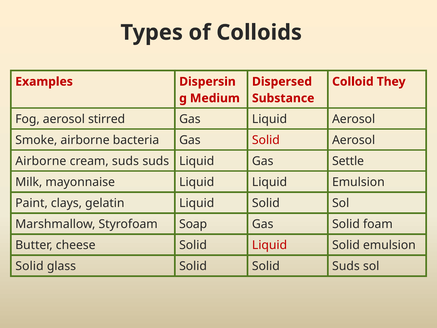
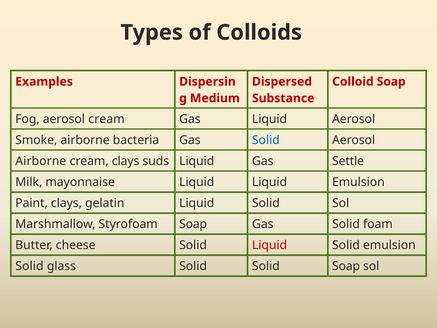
Colloid They: They -> Soap
aerosol stirred: stirred -> cream
Solid at (266, 140) colour: red -> blue
cream suds: suds -> clays
Solid Suds: Suds -> Soap
